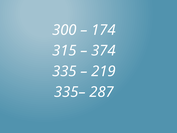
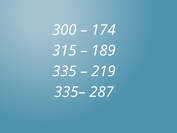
374: 374 -> 189
